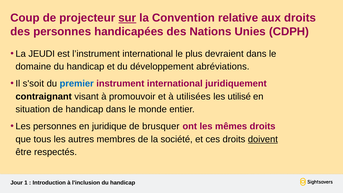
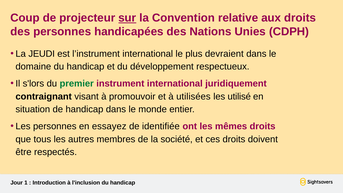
abréviations: abréviations -> respectueux
s'soit: s'soit -> s'lors
premier colour: blue -> green
juridique: juridique -> essayez
brusquer: brusquer -> identifiée
doivent underline: present -> none
